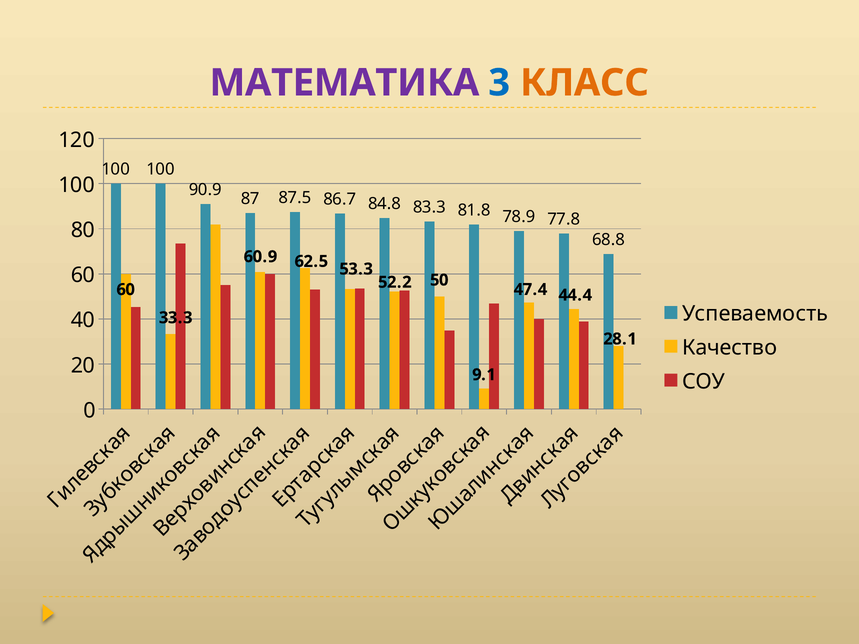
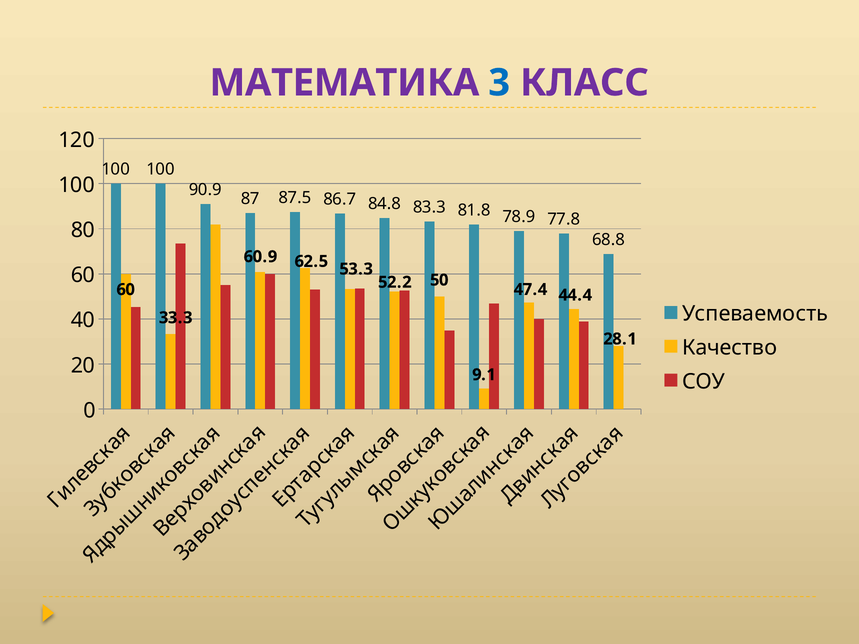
КЛАСС colour: orange -> purple
